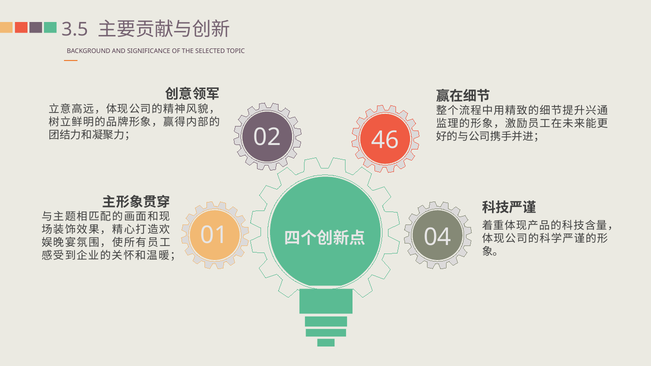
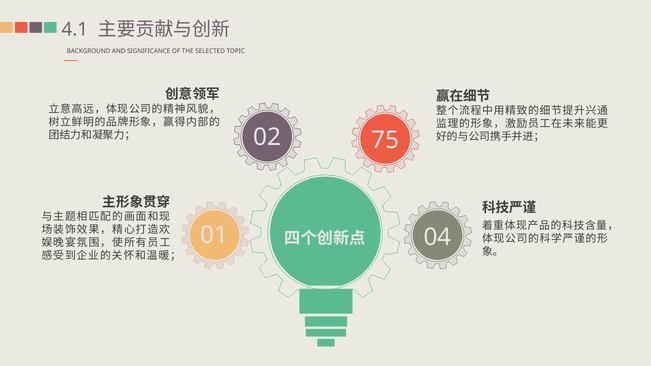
3.5: 3.5 -> 4.1
46: 46 -> 75
